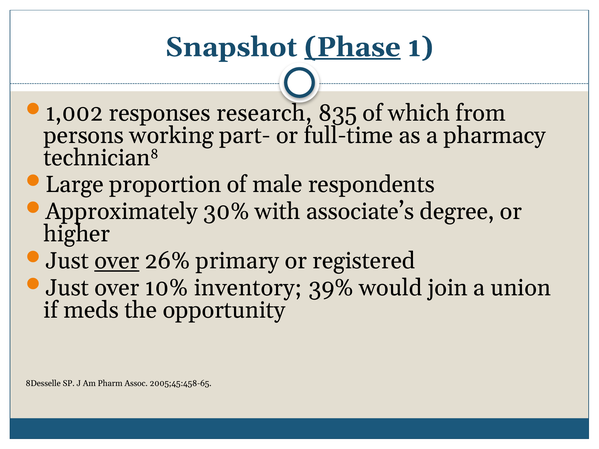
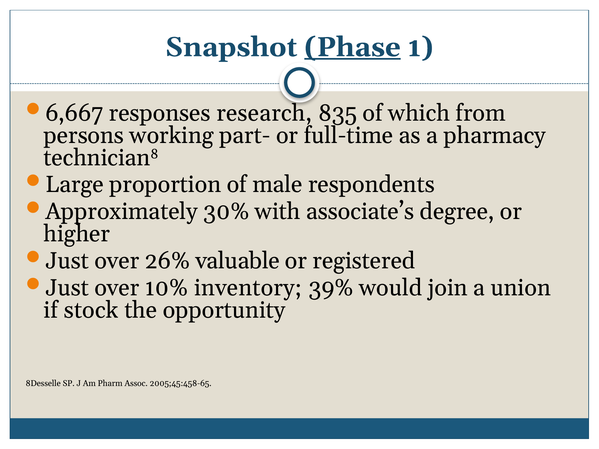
1,002: 1,002 -> 6,667
over at (117, 261) underline: present -> none
primary: primary -> valuable
meds: meds -> stock
